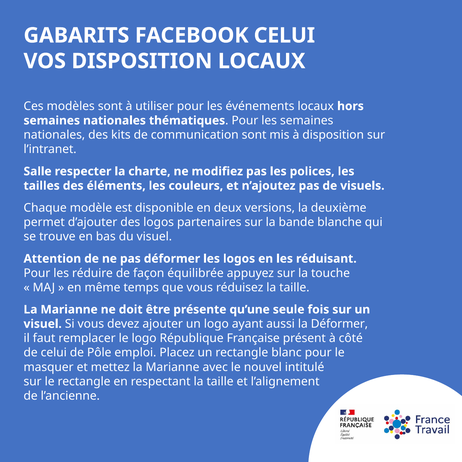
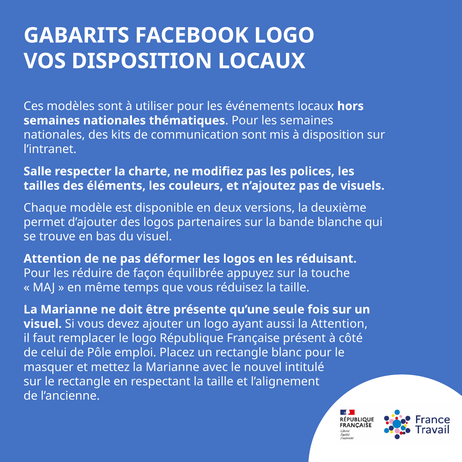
FACEBOOK CELUI: CELUI -> LOGO
la Déformer: Déformer -> Attention
